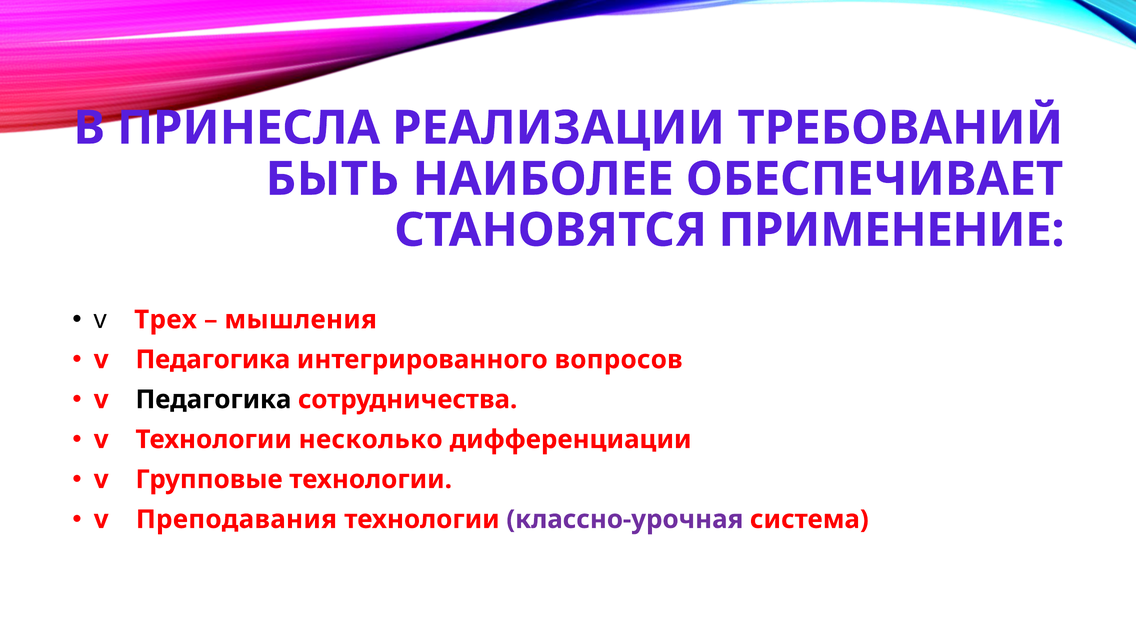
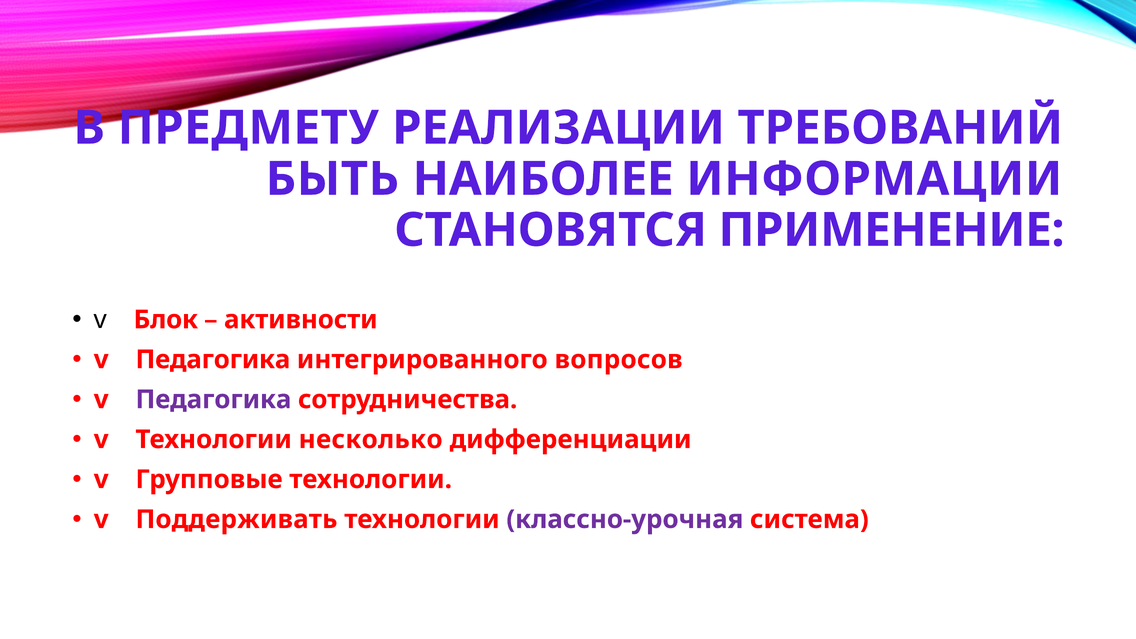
ПРИНЕСЛА: ПРИНЕСЛА -> ПРЕДМЕТУ
ОБЕСПЕЧИВАЕТ: ОБЕСПЕЧИВАЕТ -> ИНФОРМАЦИИ
Трех: Трех -> Блок
мышления: мышления -> активности
Педагогика at (213, 400) colour: black -> purple
Преподавания: Преподавания -> Поддерживать
